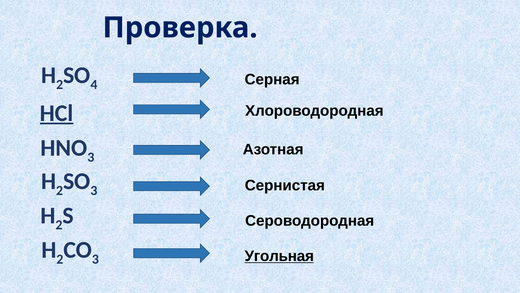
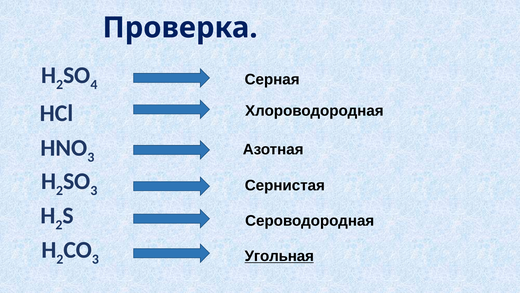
HCl underline: present -> none
